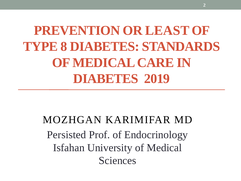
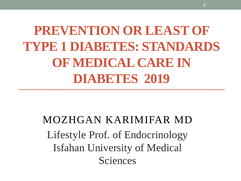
8: 8 -> 1
Persisted: Persisted -> Lifestyle
